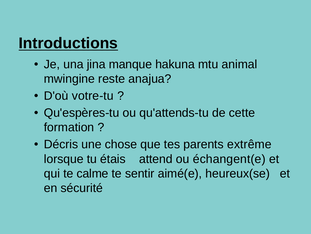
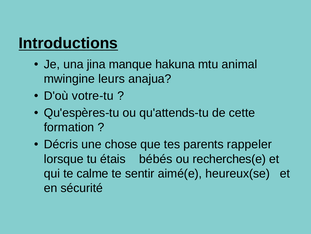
reste: reste -> leurs
extrême: extrême -> rappeler
attend: attend -> bébés
échangent(e: échangent(e -> recherches(e
